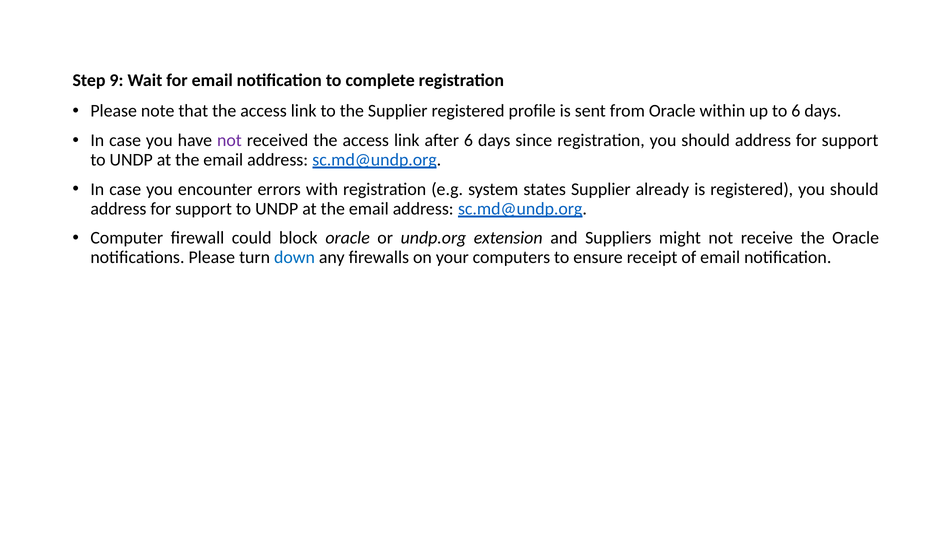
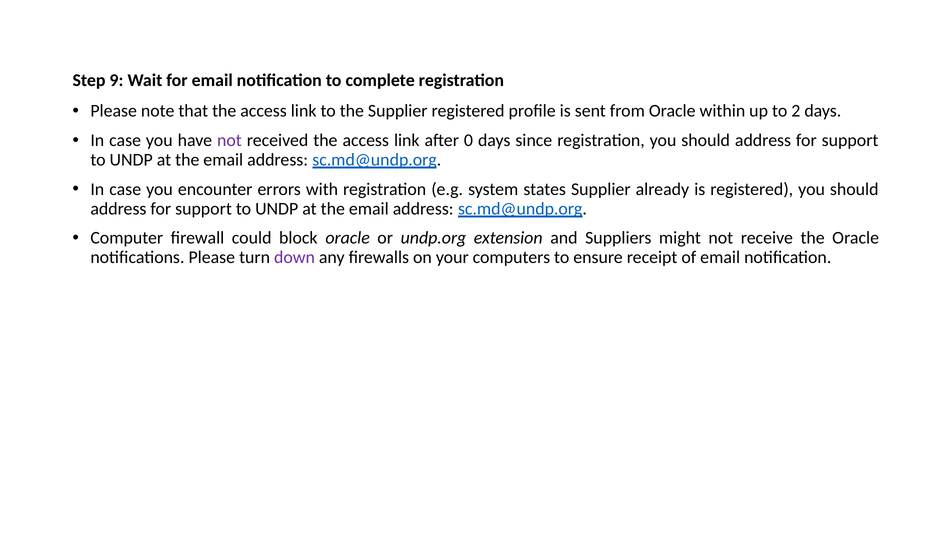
to 6: 6 -> 2
after 6: 6 -> 0
down colour: blue -> purple
